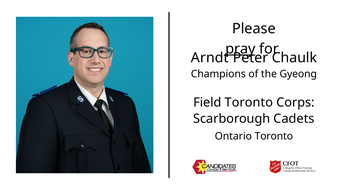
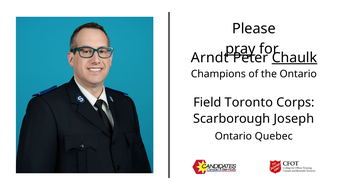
Chaulk underline: none -> present
the Gyeong: Gyeong -> Ontario
Cadets: Cadets -> Joseph
Ontario Toronto: Toronto -> Quebec
